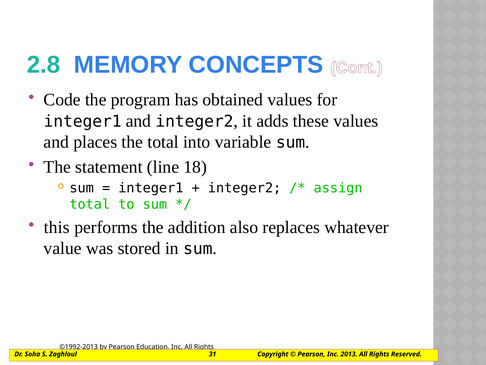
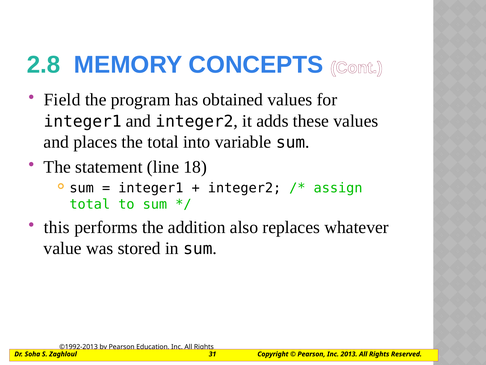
Code: Code -> Field
